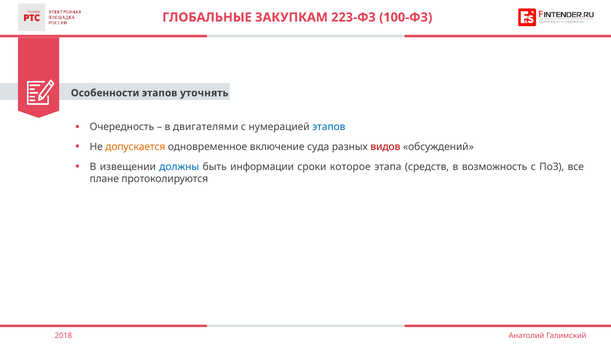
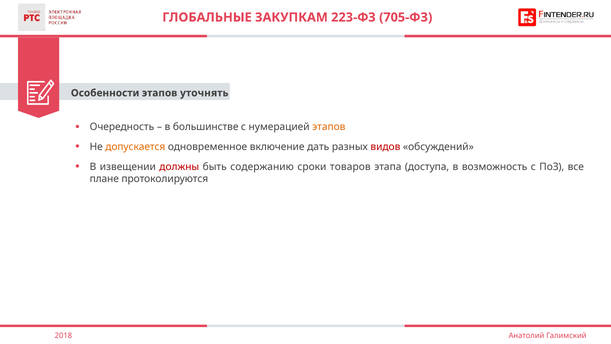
100-ФЗ: 100-ФЗ -> 705-ФЗ
двигателями: двигателями -> большинстве
этапов at (329, 127) colour: blue -> orange
суда: суда -> дать
должны colour: blue -> red
информации: информации -> содержанию
которое: которое -> товаров
средств: средств -> доступа
